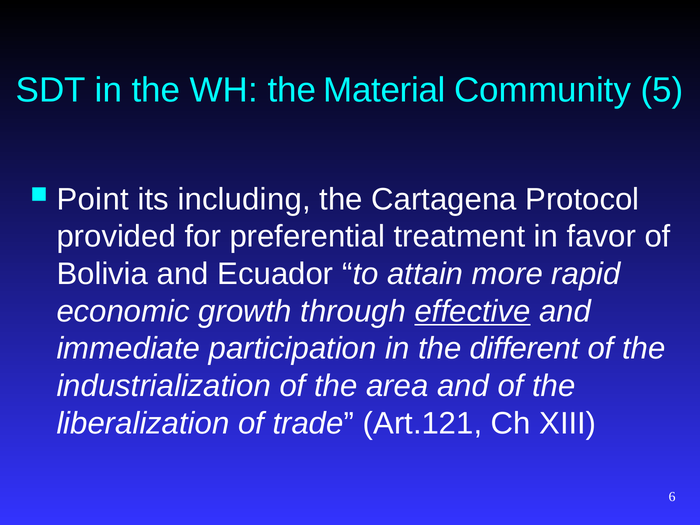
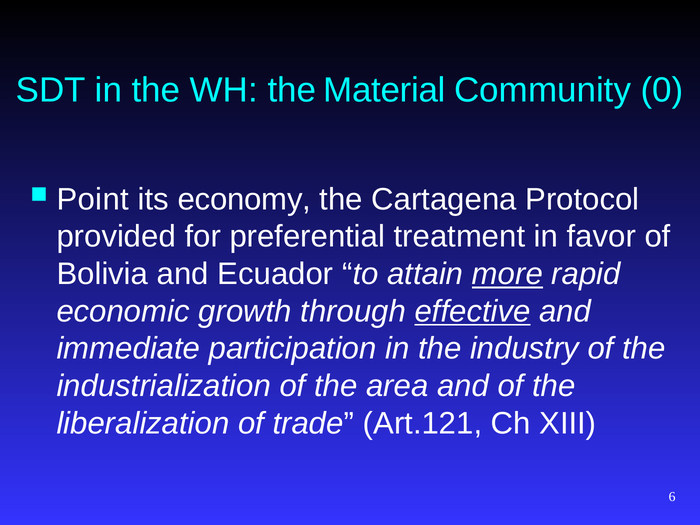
5: 5 -> 0
including: including -> economy
more underline: none -> present
different: different -> industry
